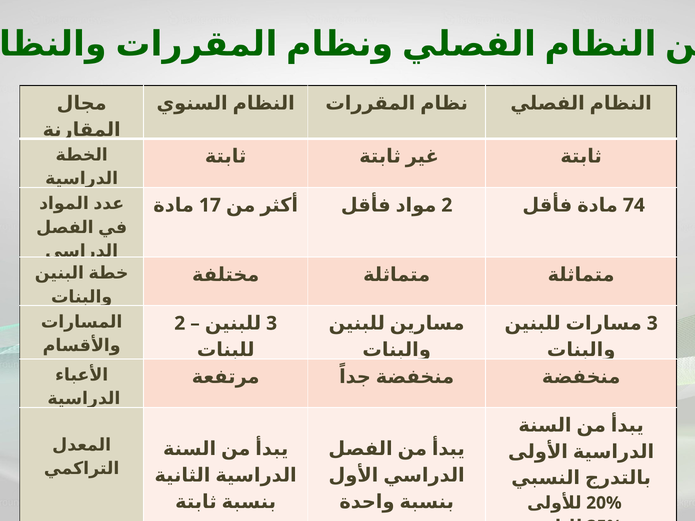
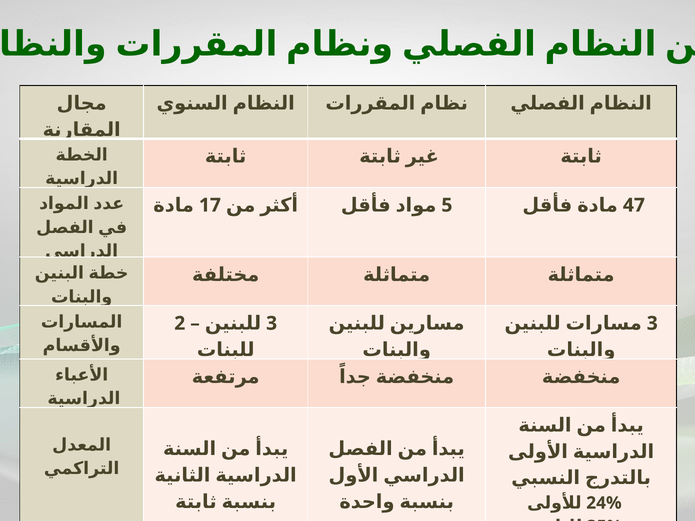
2 at (447, 205): 2 -> 5
74: 74 -> 47
20%: 20% -> 24%
